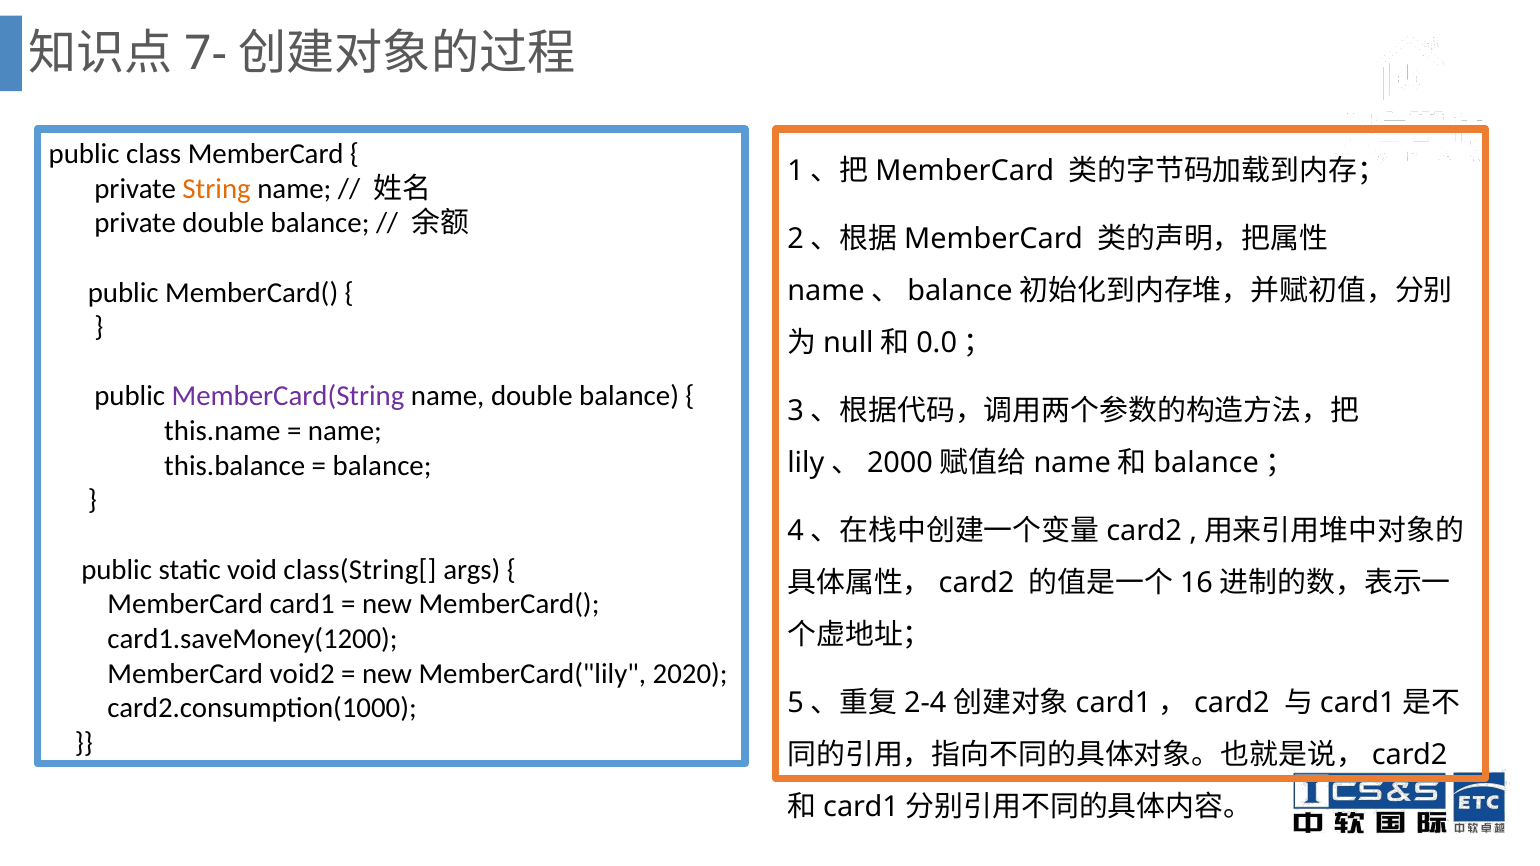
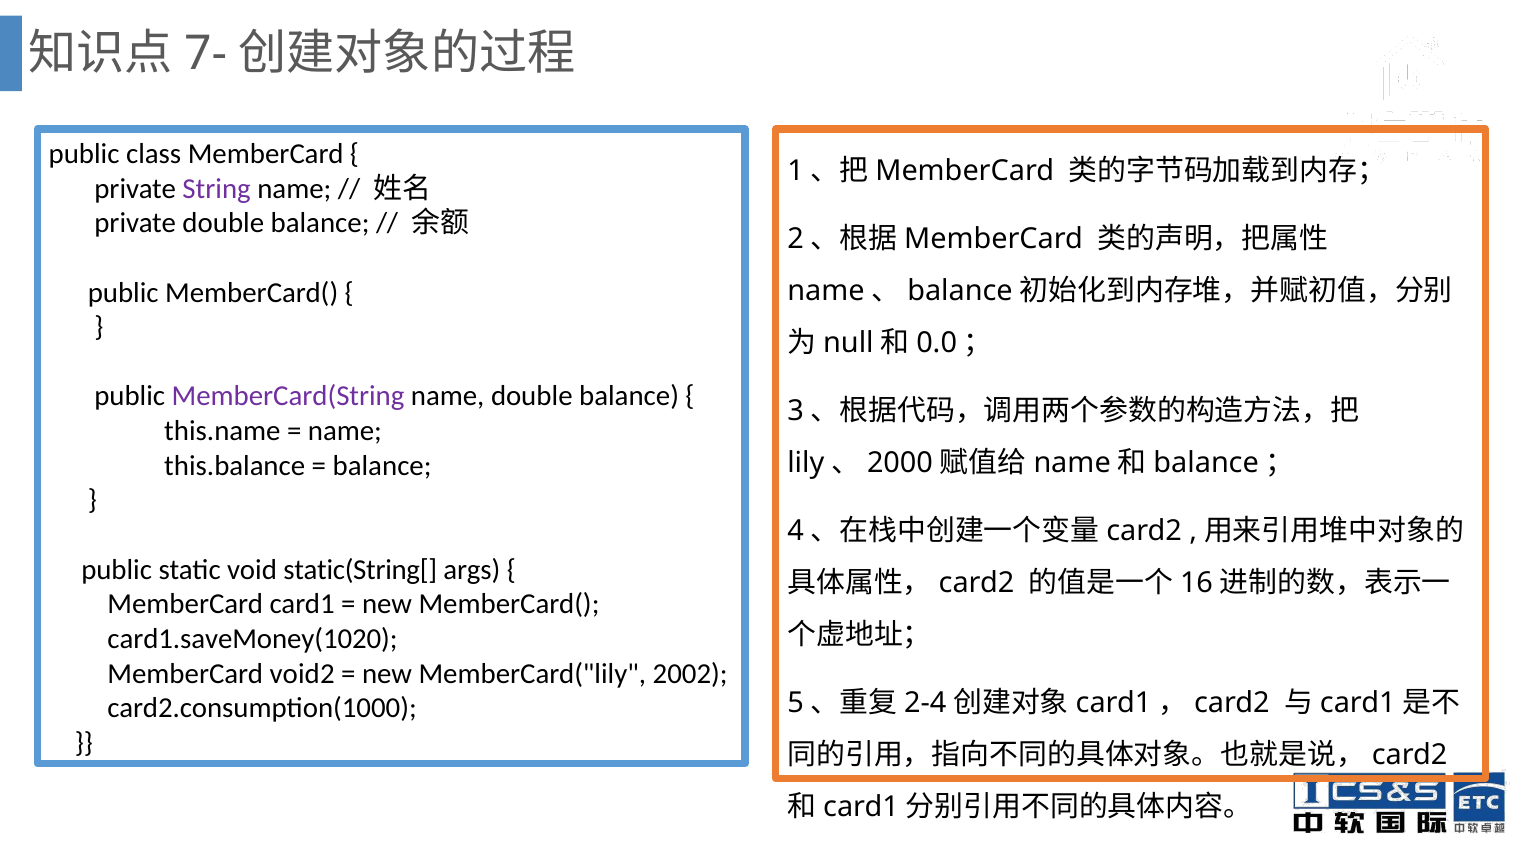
String colour: orange -> purple
class(String[: class(String[ -> static(String[
card1.saveMoney(1200: card1.saveMoney(1200 -> card1.saveMoney(1020
2020: 2020 -> 2002
